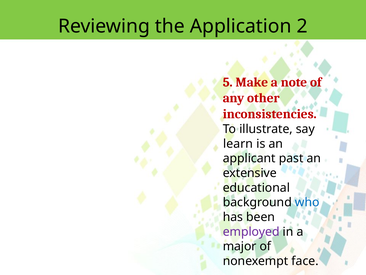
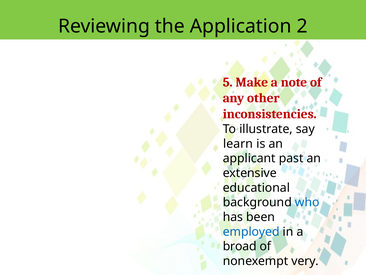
employed colour: purple -> blue
major: major -> broad
face: face -> very
